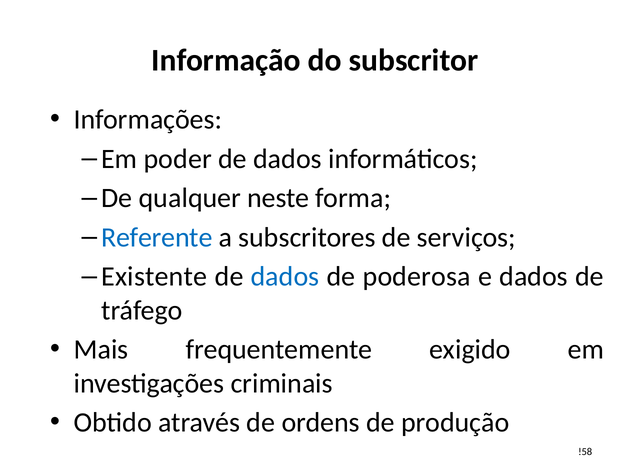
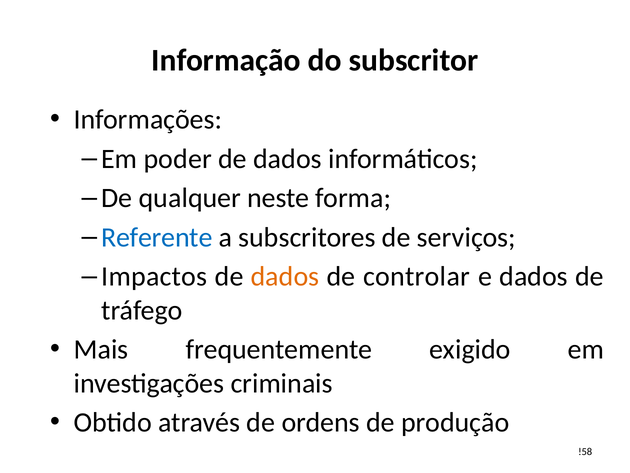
Existente: Existente -> Impactos
dados at (285, 276) colour: blue -> orange
poderosa: poderosa -> controlar
